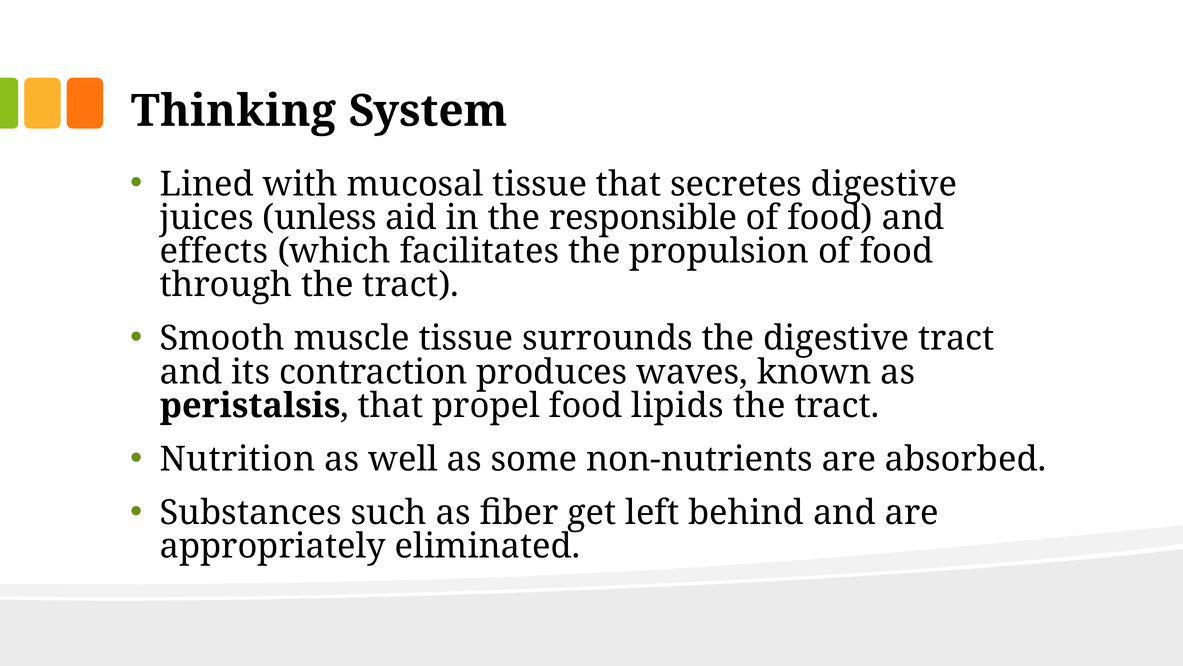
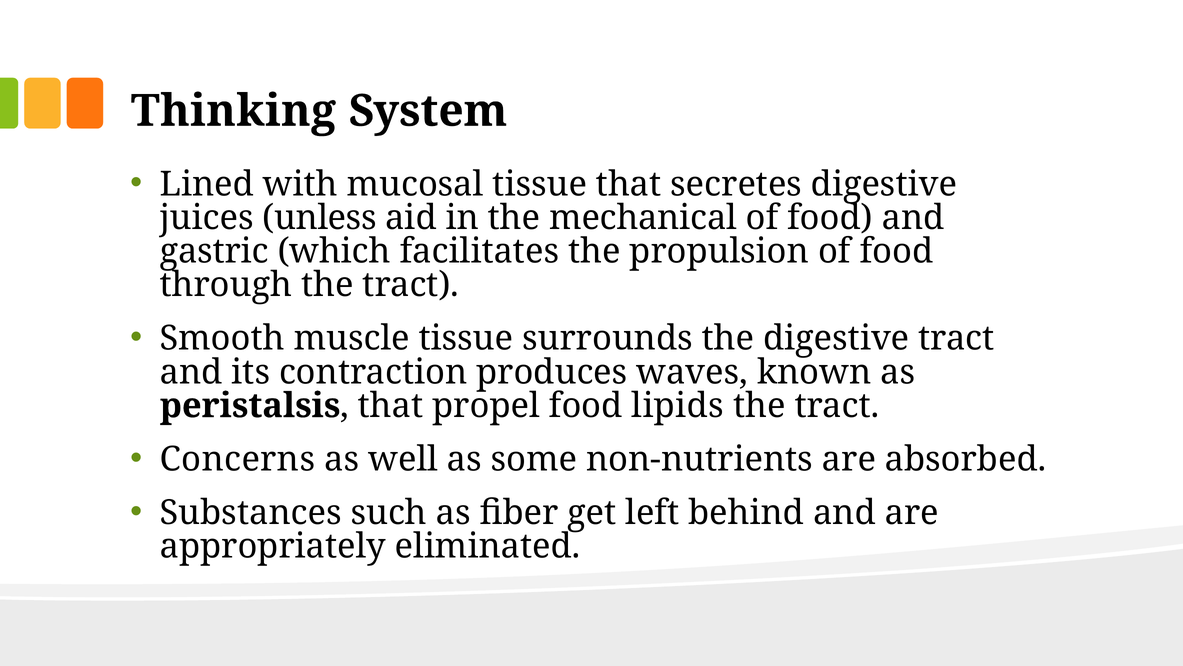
responsible: responsible -> mechanical
effects: effects -> gastric
Nutrition: Nutrition -> Concerns
